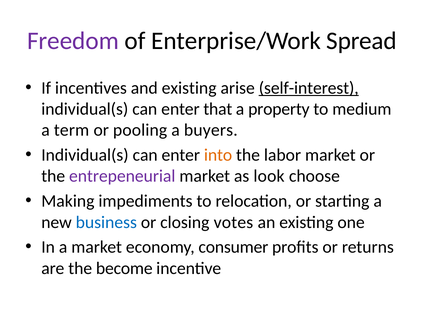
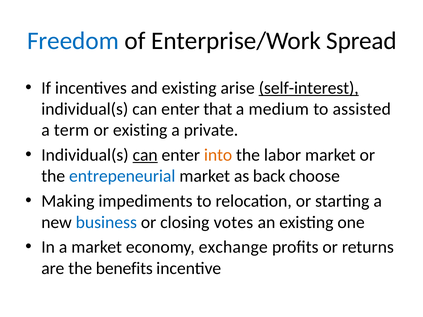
Freedom colour: purple -> blue
property: property -> medium
medium: medium -> assisted
or pooling: pooling -> existing
buyers: buyers -> private
can at (145, 155) underline: none -> present
entrepeneurial colour: purple -> blue
look: look -> back
consumer: consumer -> exchange
become: become -> benefits
